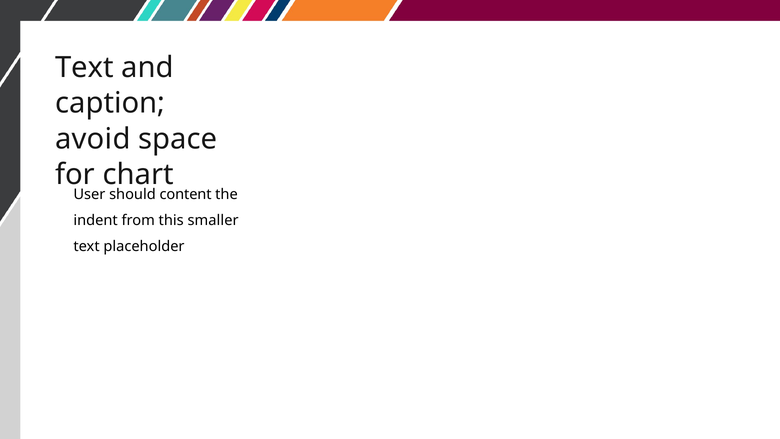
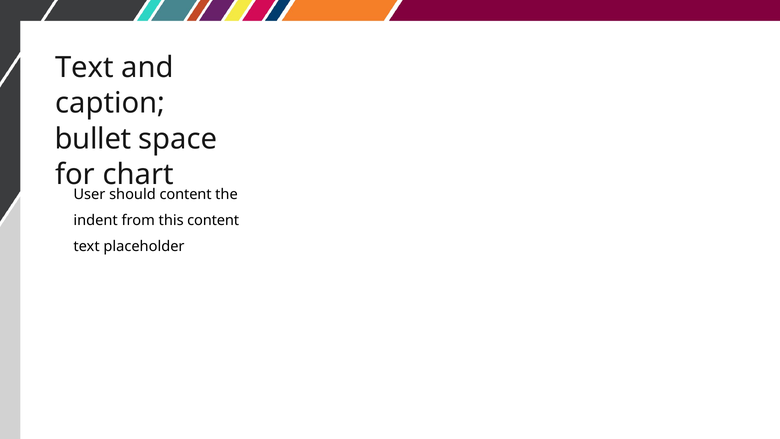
avoid: avoid -> bullet
this smaller: smaller -> content
